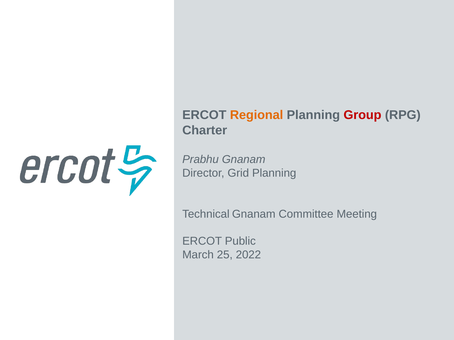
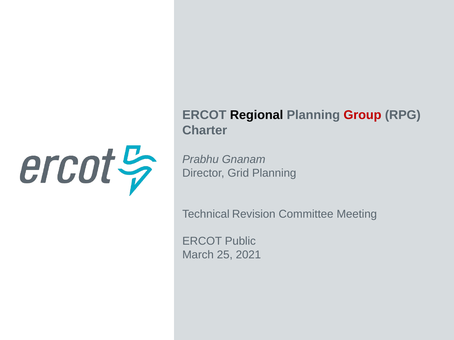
Regional colour: orange -> black
Technical Gnanam: Gnanam -> Revision
2022: 2022 -> 2021
